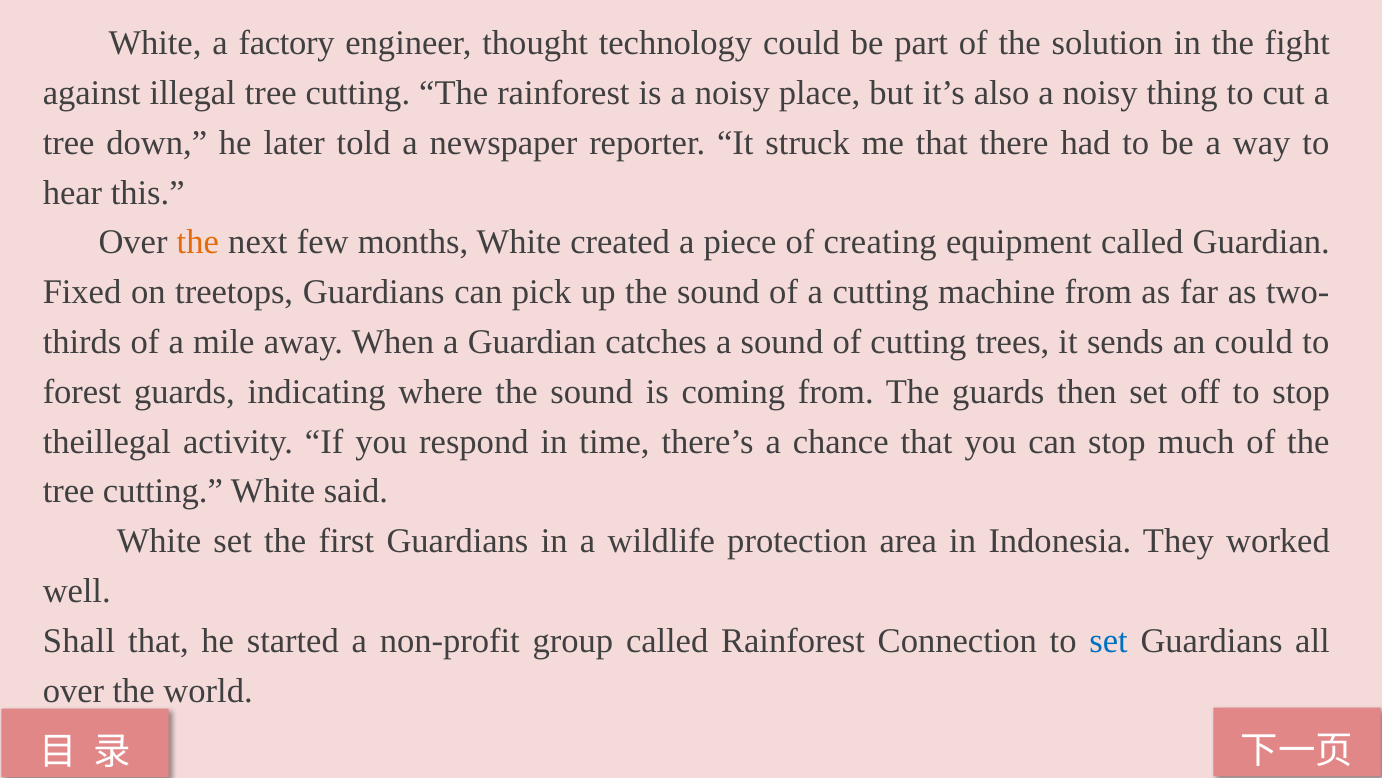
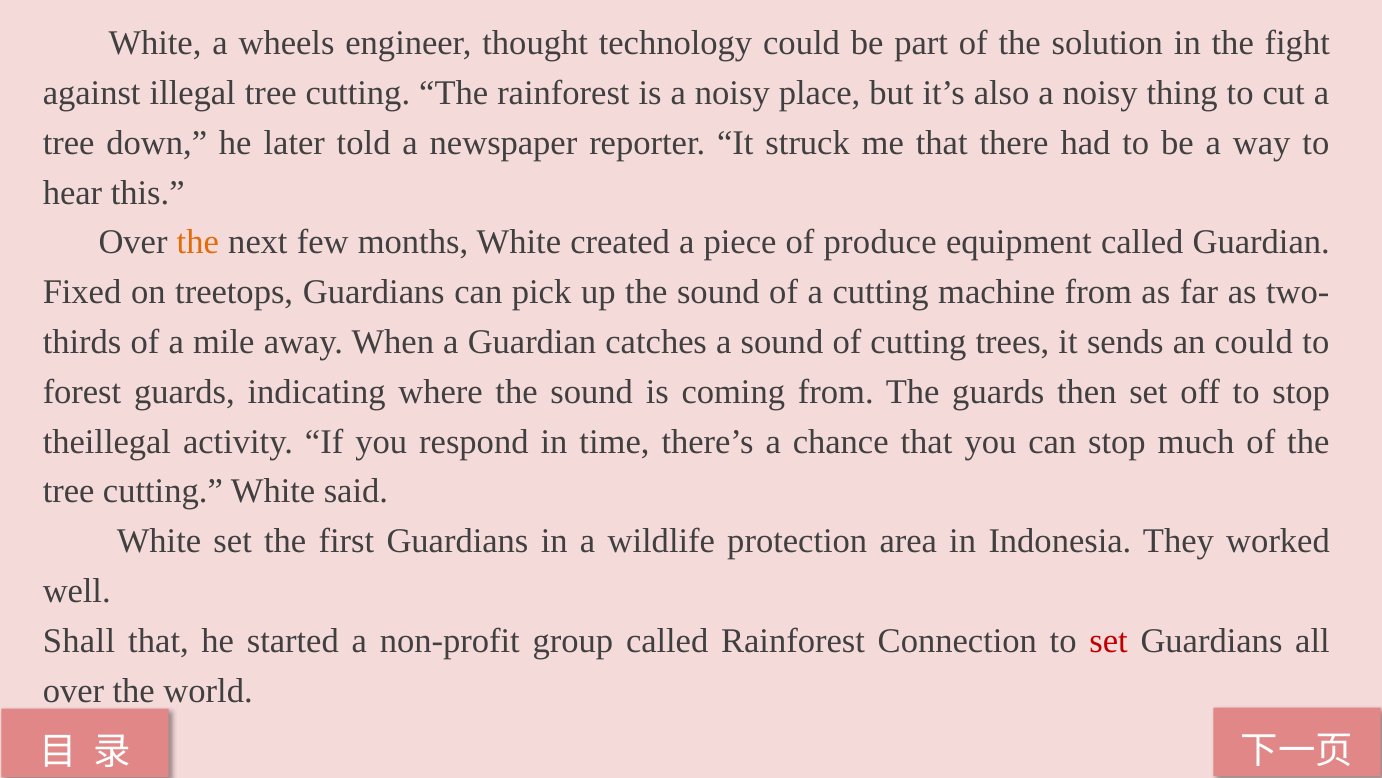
factory: factory -> wheels
creating: creating -> produce
set at (1109, 640) colour: blue -> red
